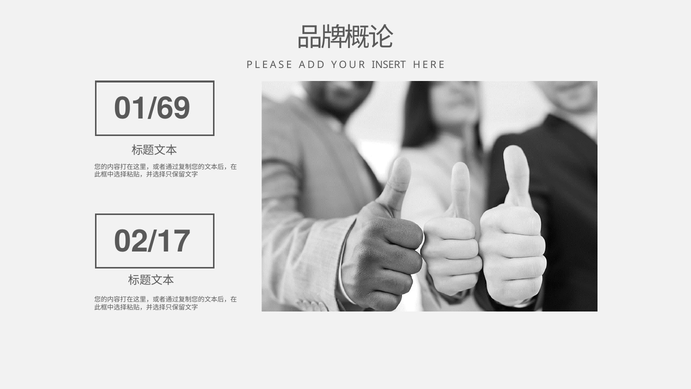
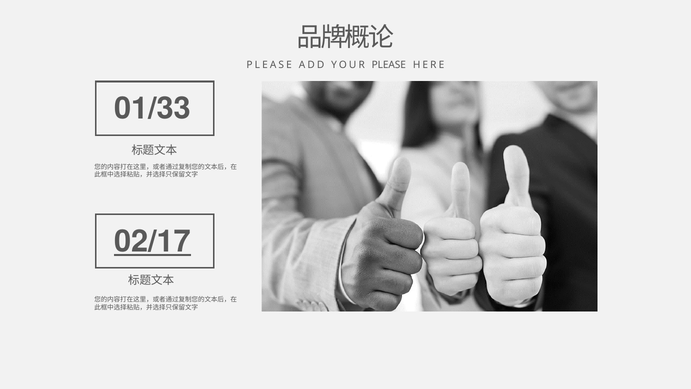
YOUR INSERT: INSERT -> PLEASE
01/69: 01/69 -> 01/33
02/17 underline: none -> present
